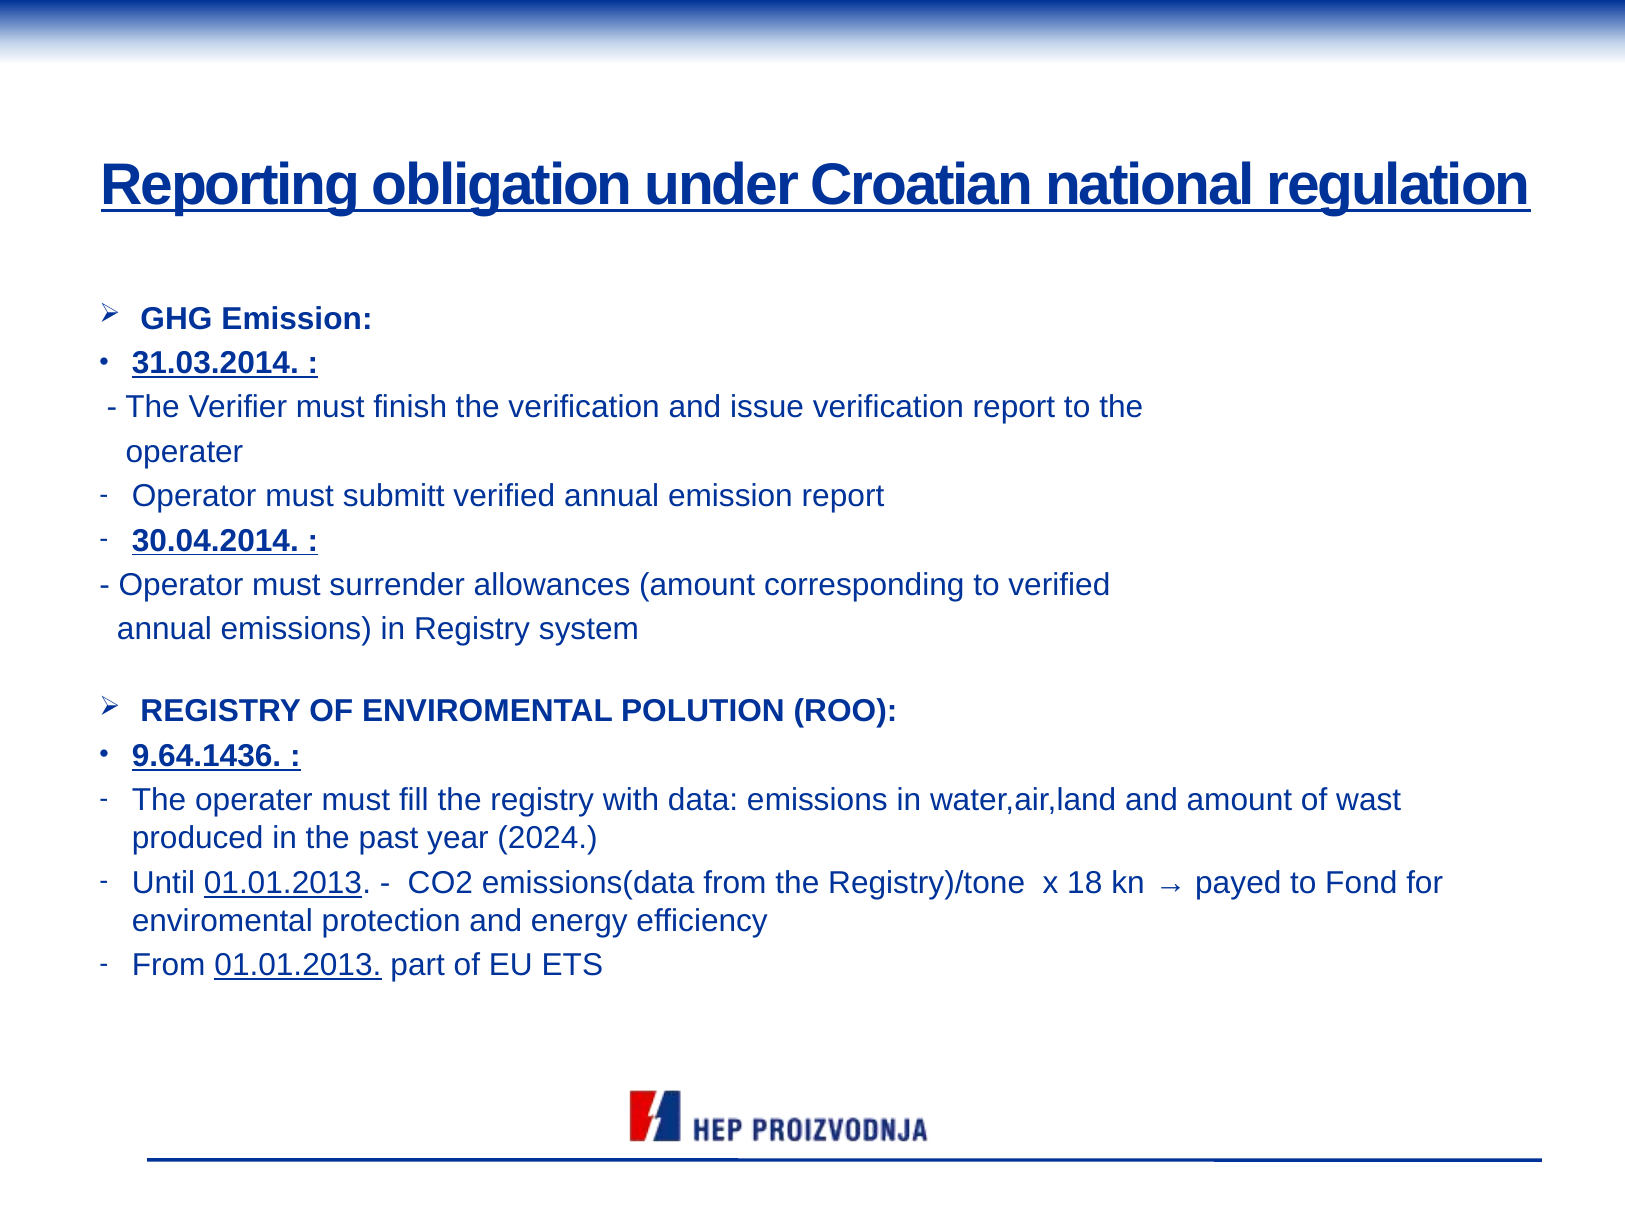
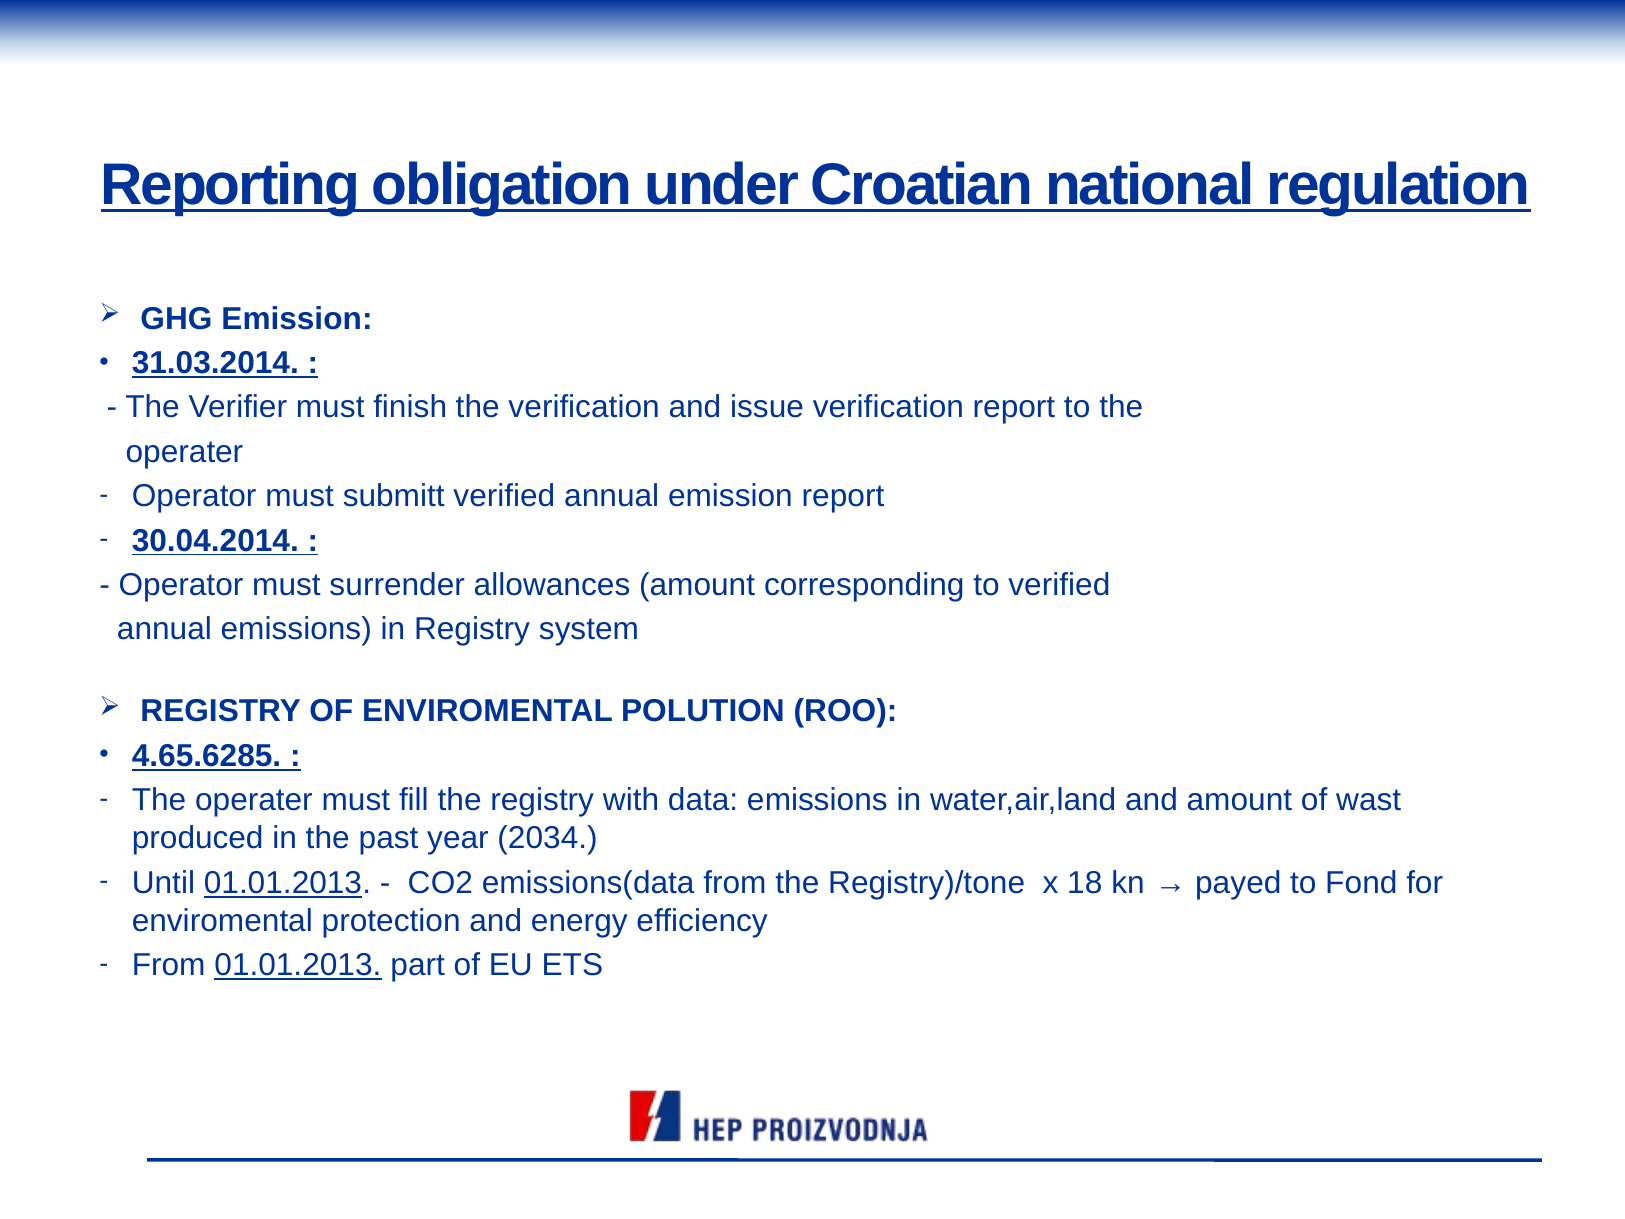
9.64.1436: 9.64.1436 -> 4.65.6285
2024: 2024 -> 2034
